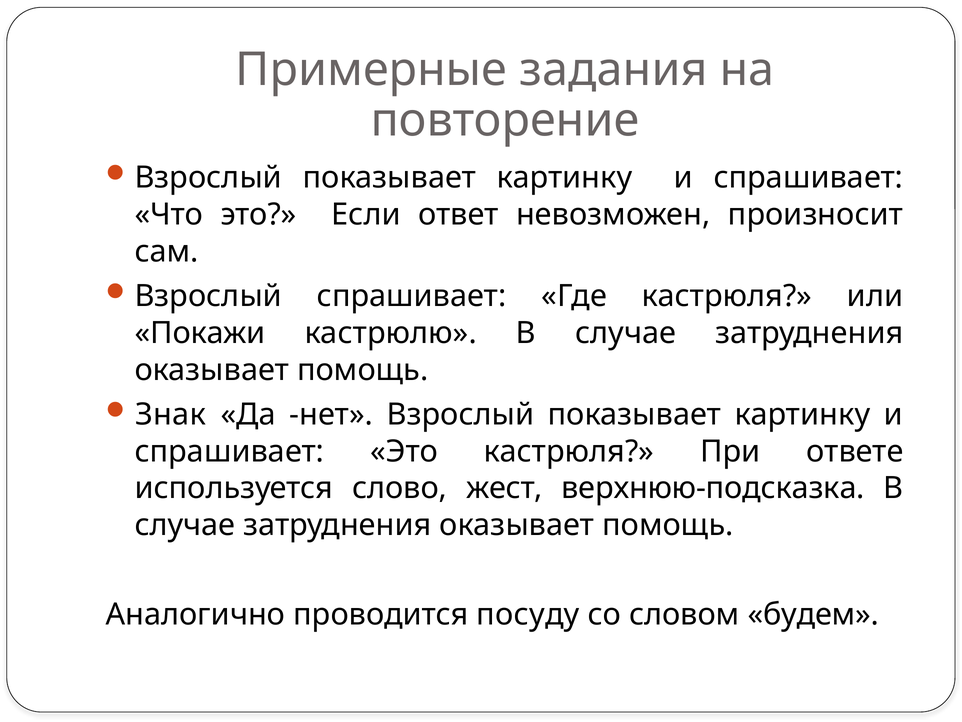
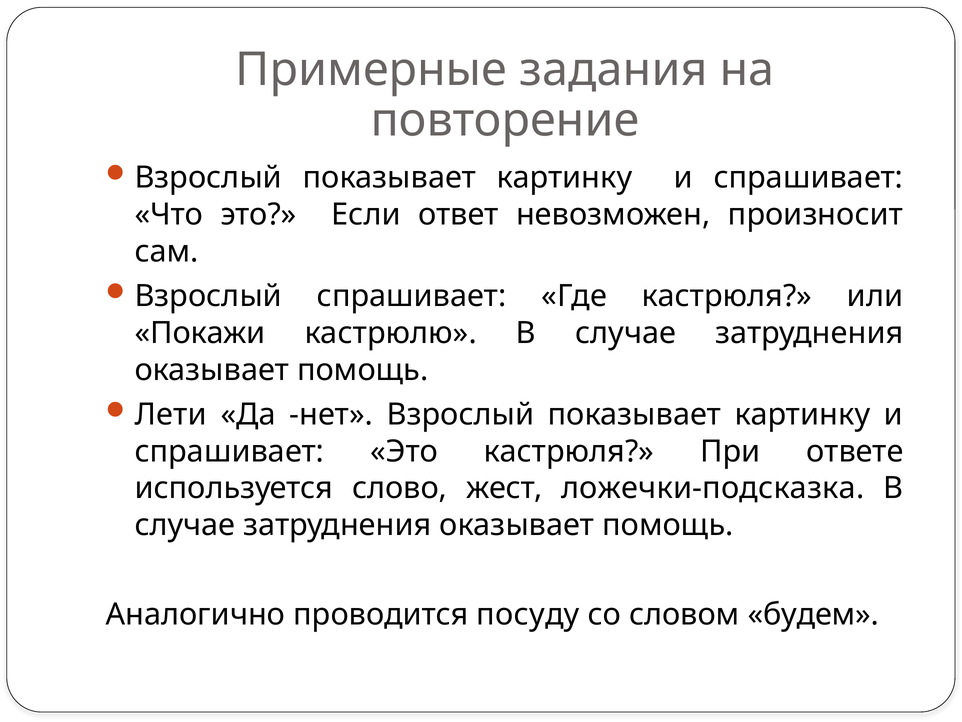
Знак: Знак -> Лети
верхнюю-подсказка: верхнюю-подсказка -> ложечки-подсказка
